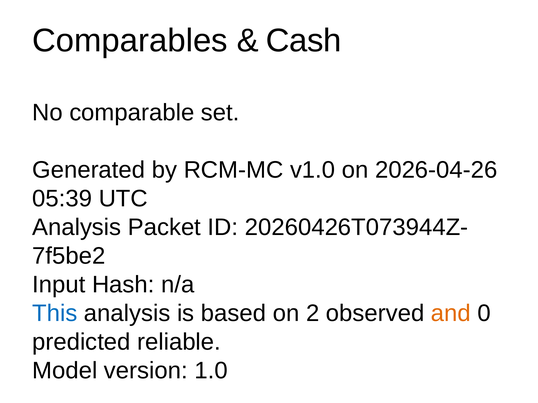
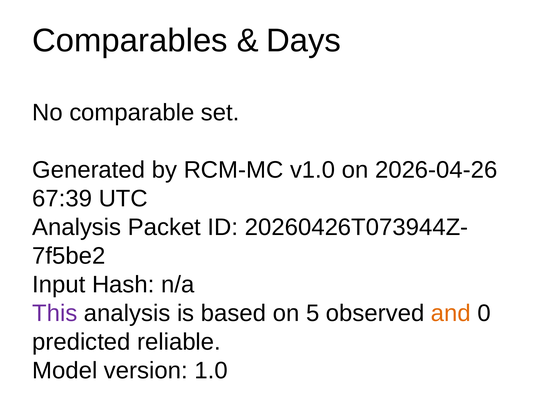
Cash: Cash -> Days
05:39: 05:39 -> 67:39
This colour: blue -> purple
2: 2 -> 5
